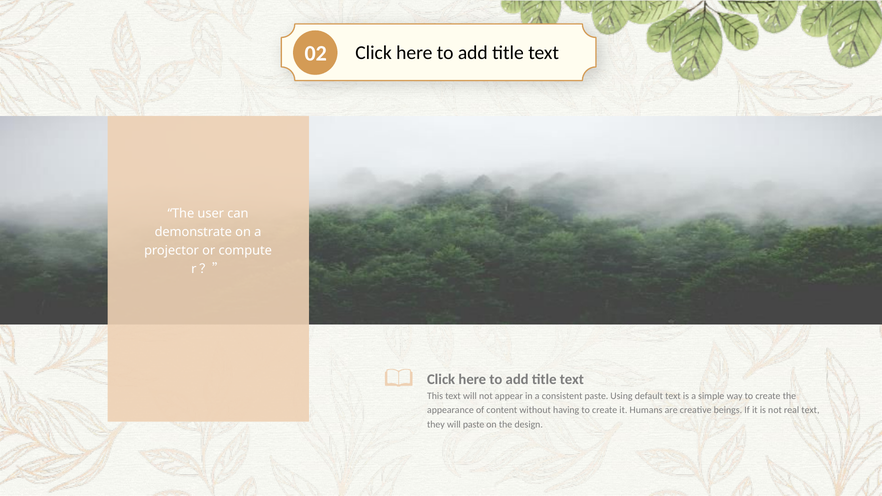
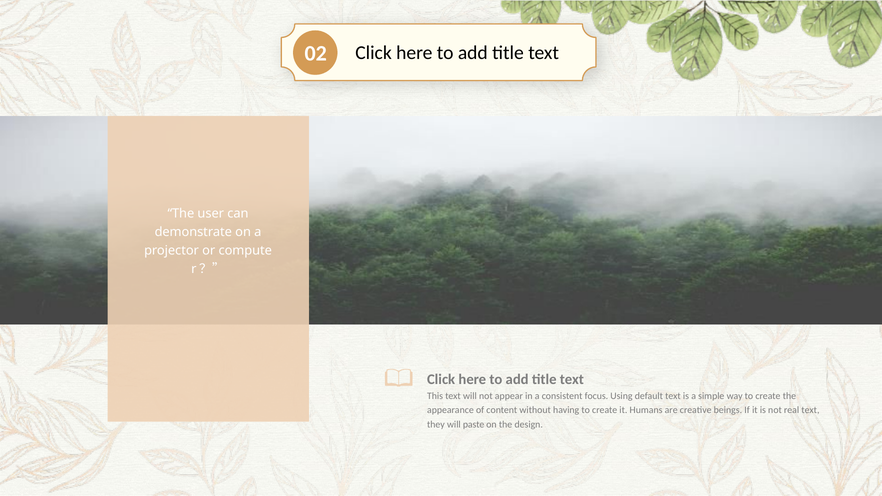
consistent paste: paste -> focus
